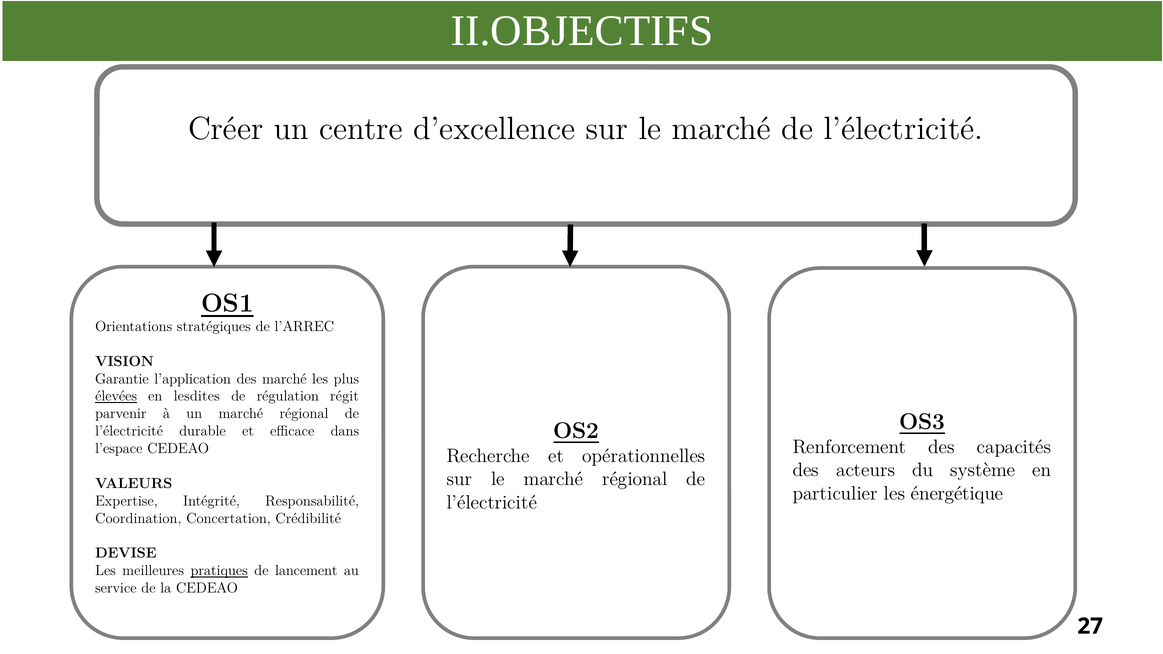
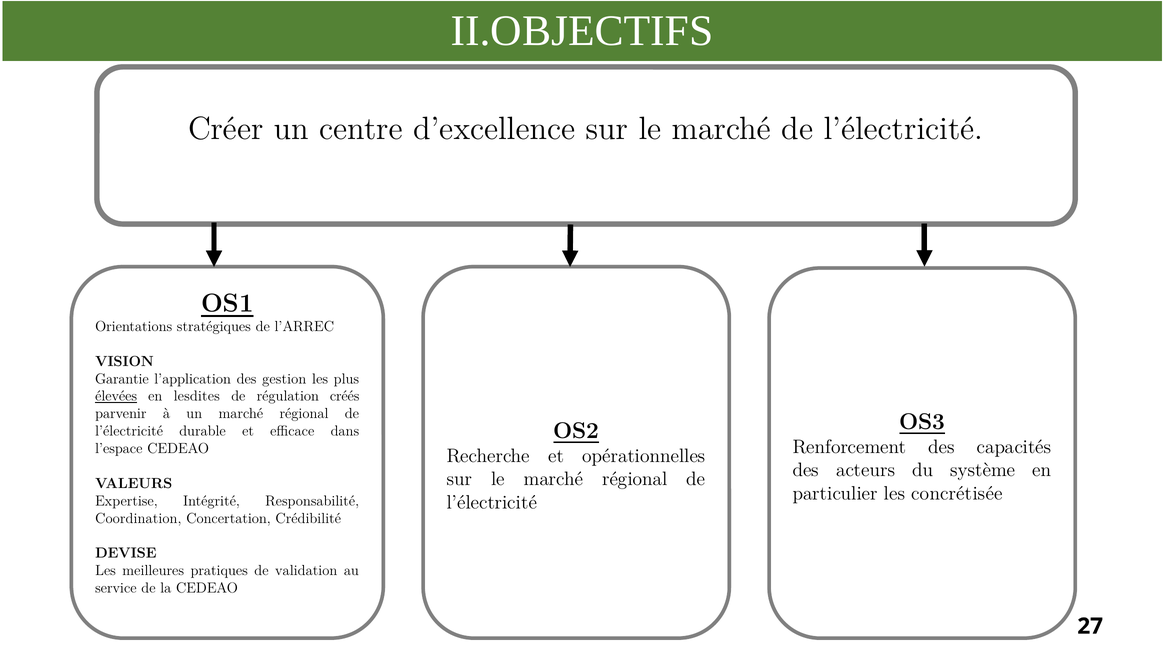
des marché: marché -> gestion
régit: régit -> créés
énergétique: énergétique -> concrétisée
pratiques underline: present -> none
lancement: lancement -> validation
